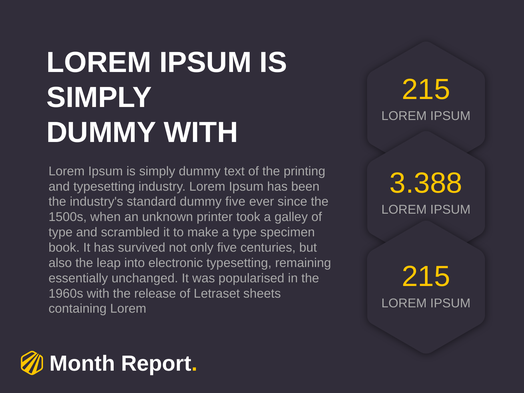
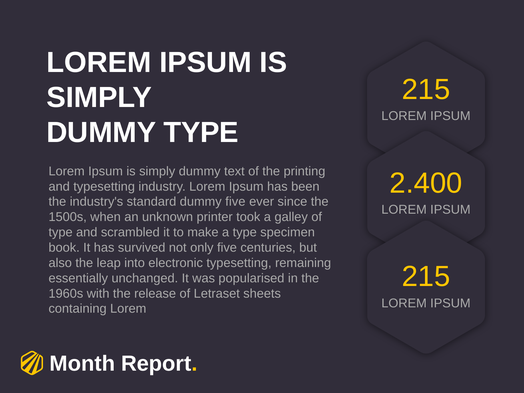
DUMMY WITH: WITH -> TYPE
3.388: 3.388 -> 2.400
